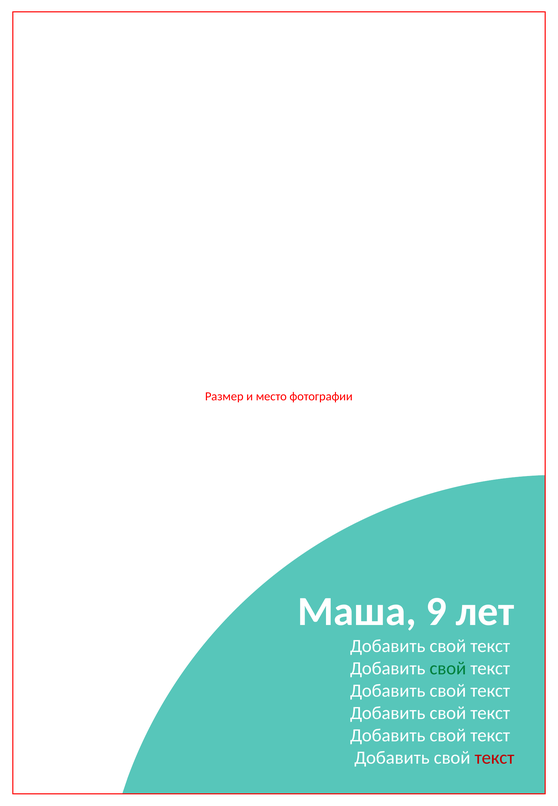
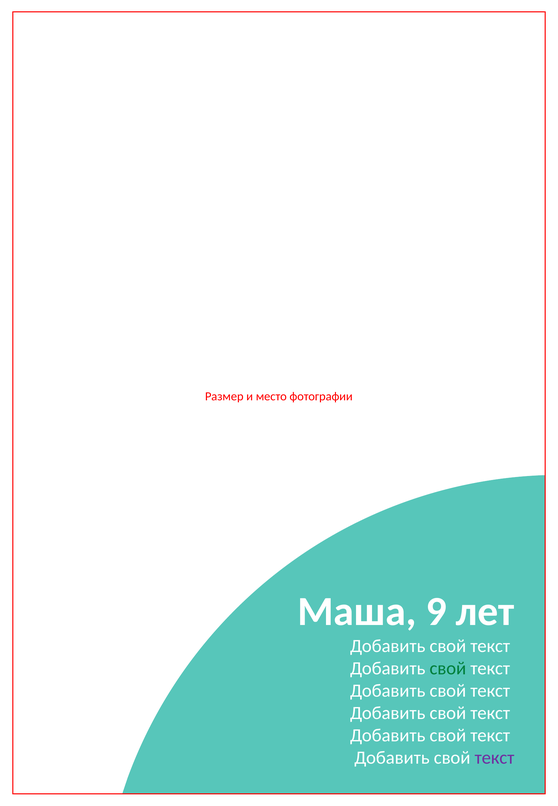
текст at (494, 758) colour: red -> purple
